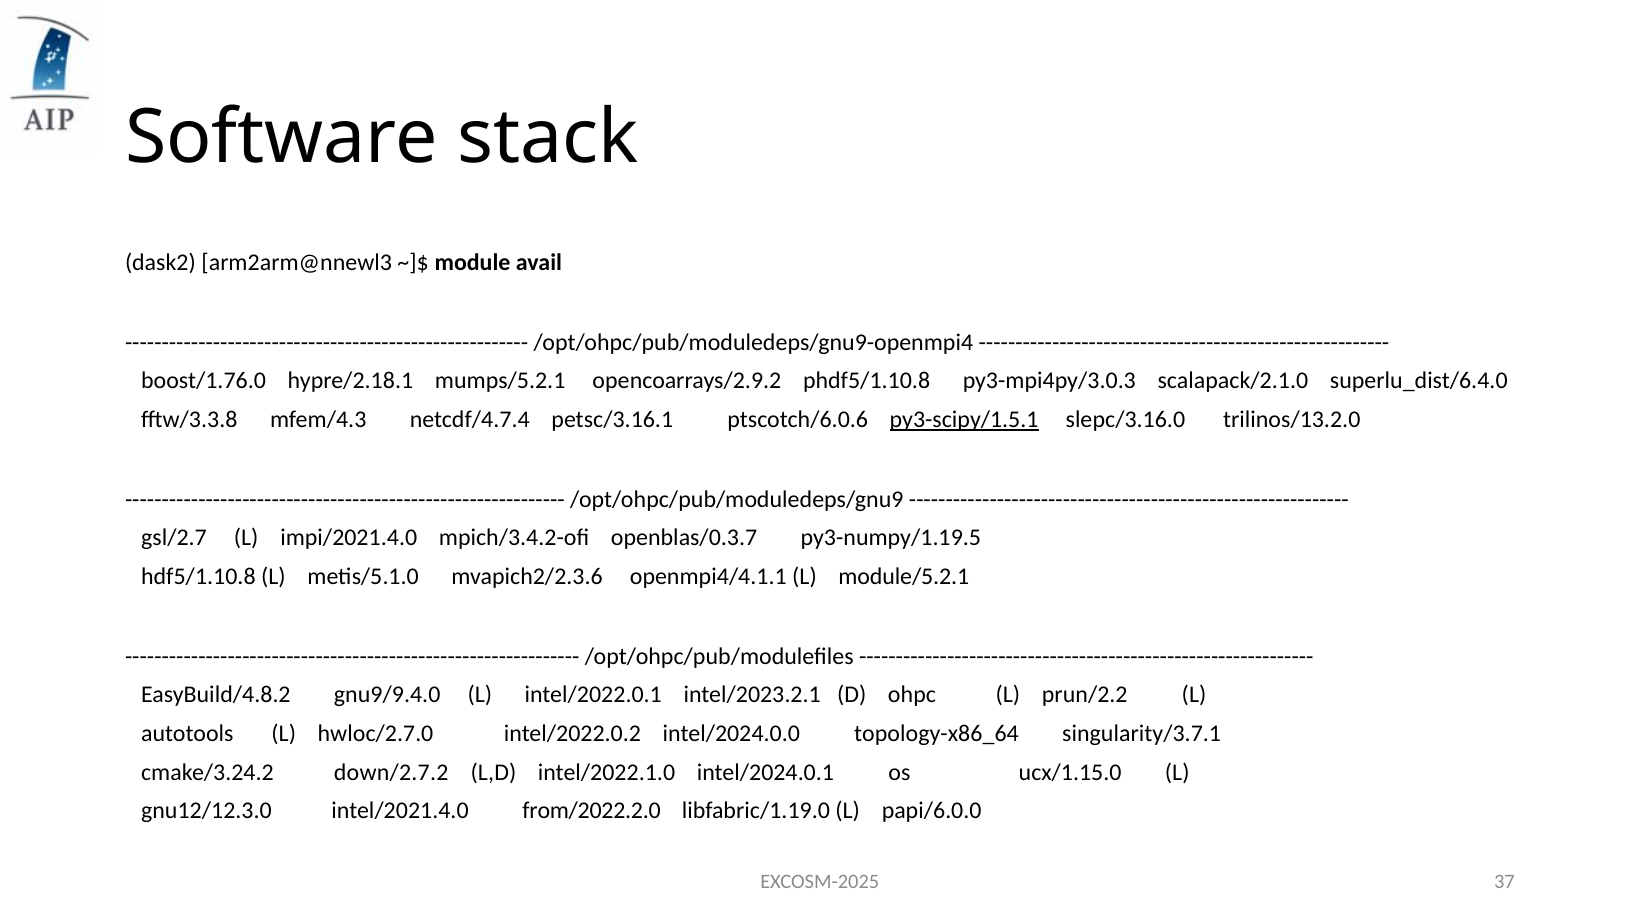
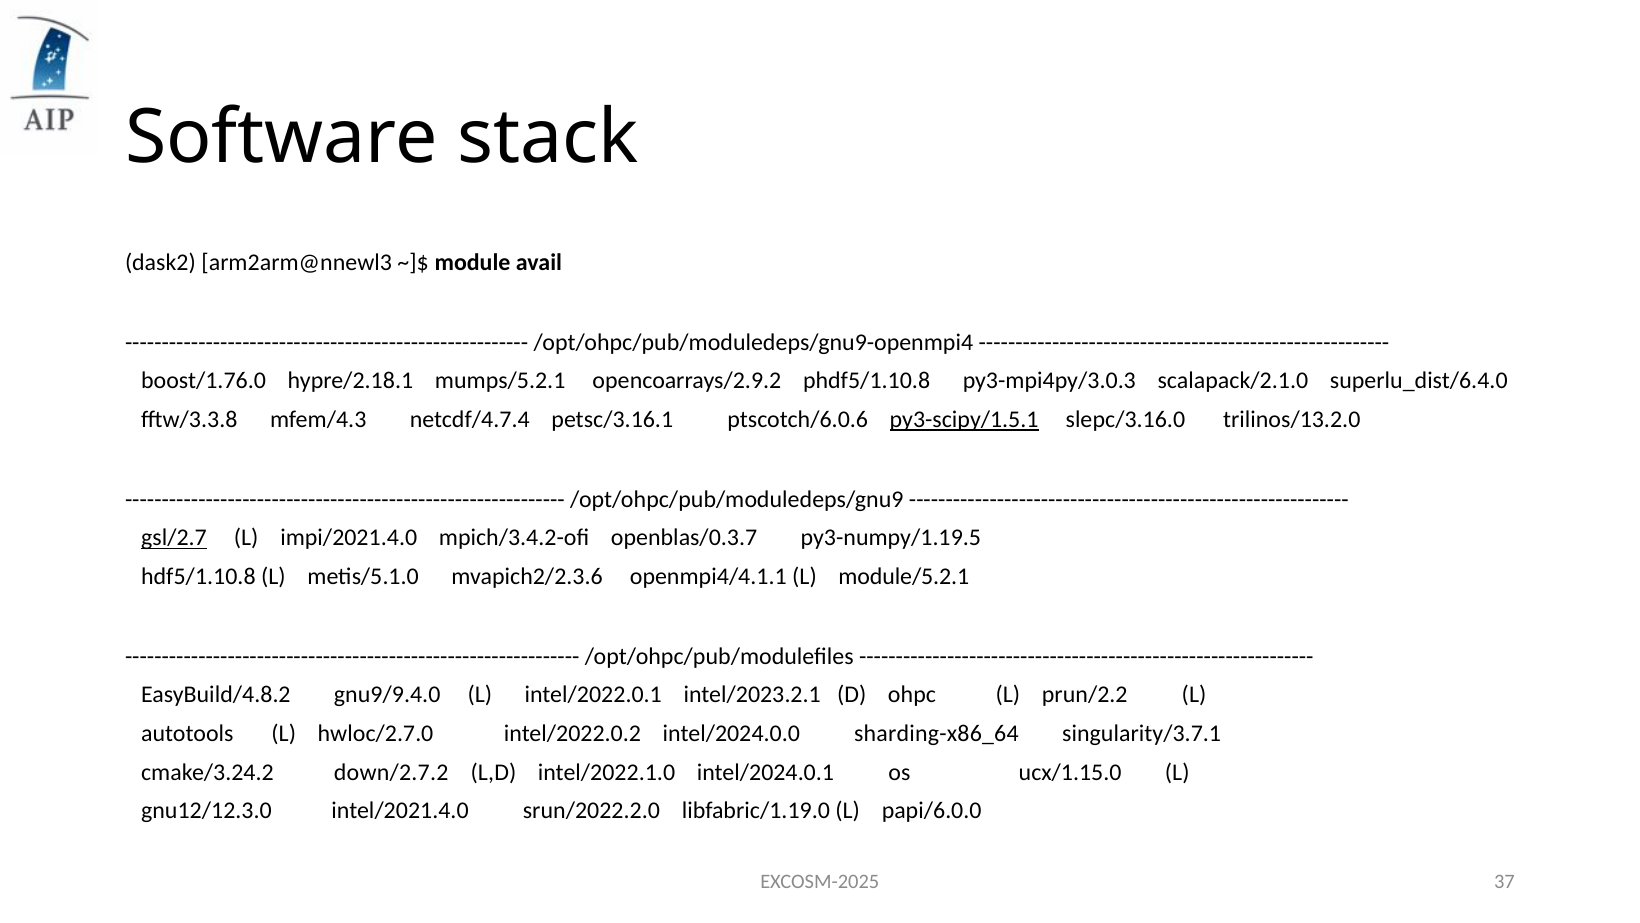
gsl/2.7 underline: none -> present
topology-x86_64: topology-x86_64 -> sharding-x86_64
from/2022.2.0: from/2022.2.0 -> srun/2022.2.0
